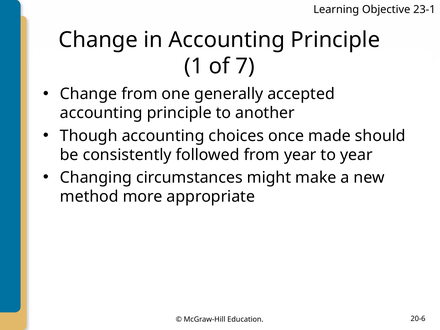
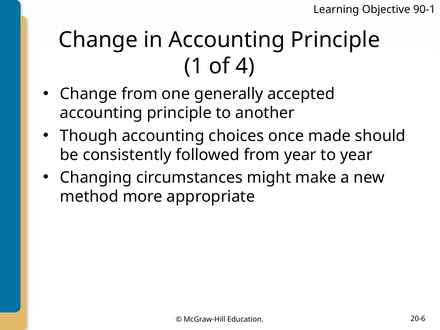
23-1: 23-1 -> 90-1
7: 7 -> 4
